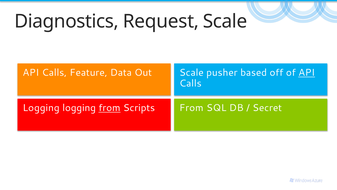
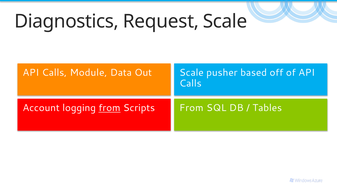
Feature: Feature -> Module
API at (307, 73) underline: present -> none
Logging at (41, 108): Logging -> Account
Secret: Secret -> Tables
